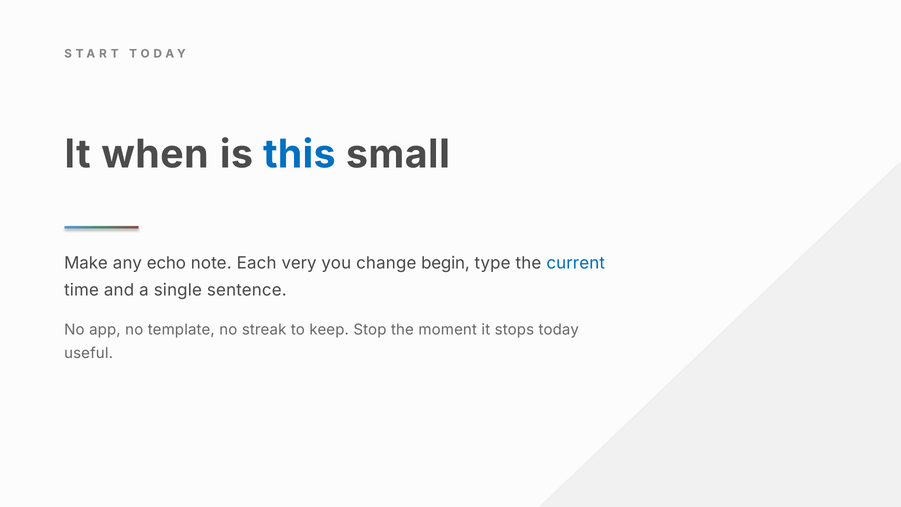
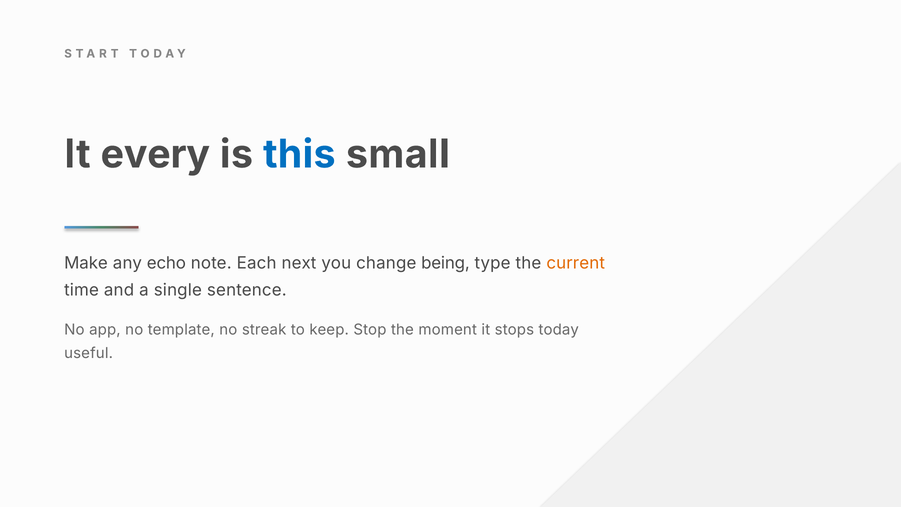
when: when -> every
very: very -> next
begin: begin -> being
current colour: blue -> orange
